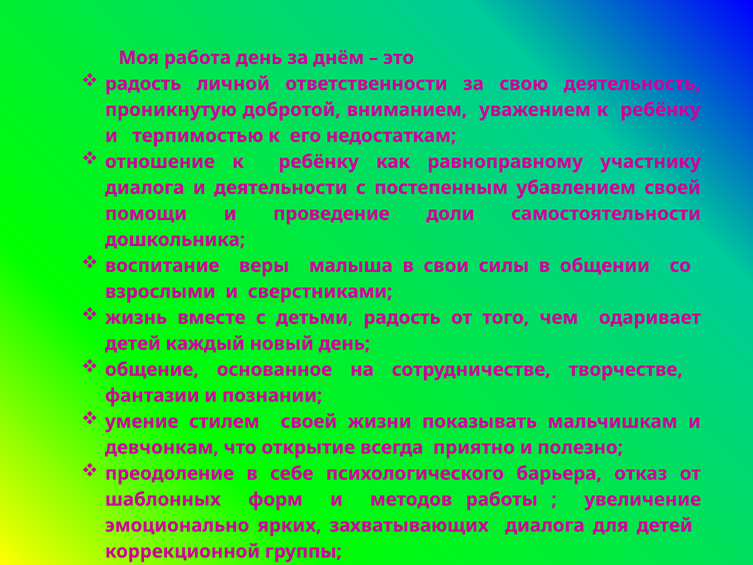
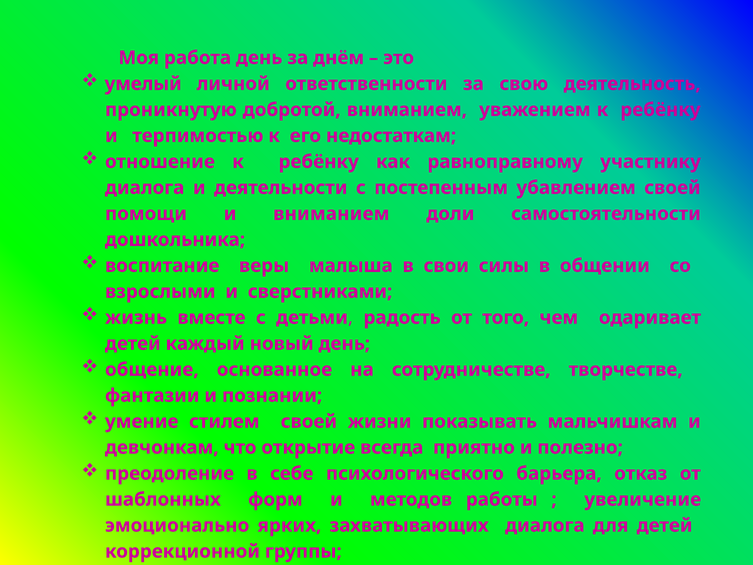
радость at (143, 84): радость -> умелый
и проведение: проведение -> вниманием
